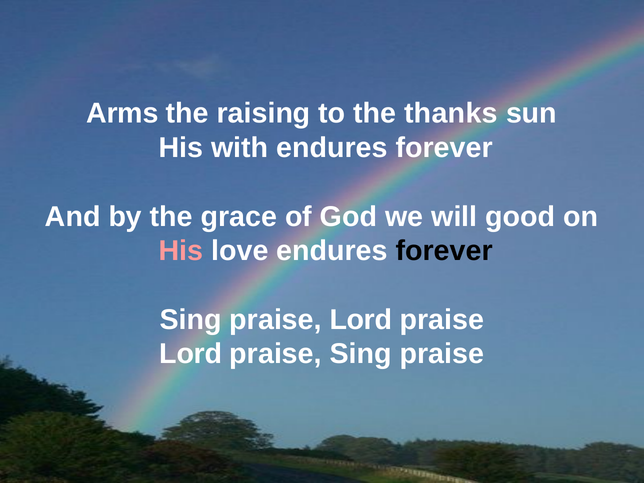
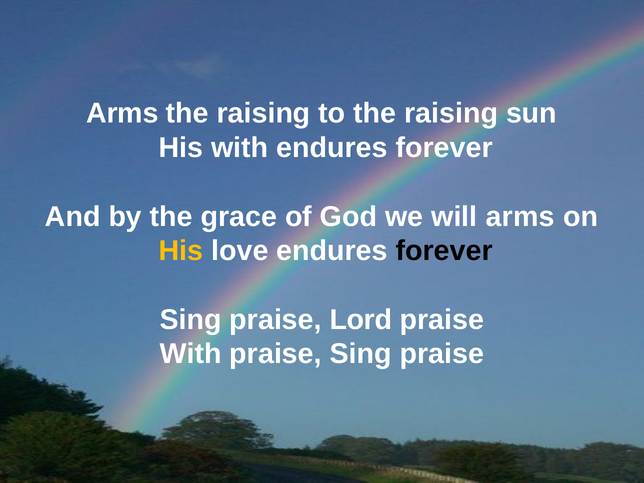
to the thanks: thanks -> raising
will good: good -> arms
His at (181, 251) colour: pink -> yellow
Lord at (191, 354): Lord -> With
